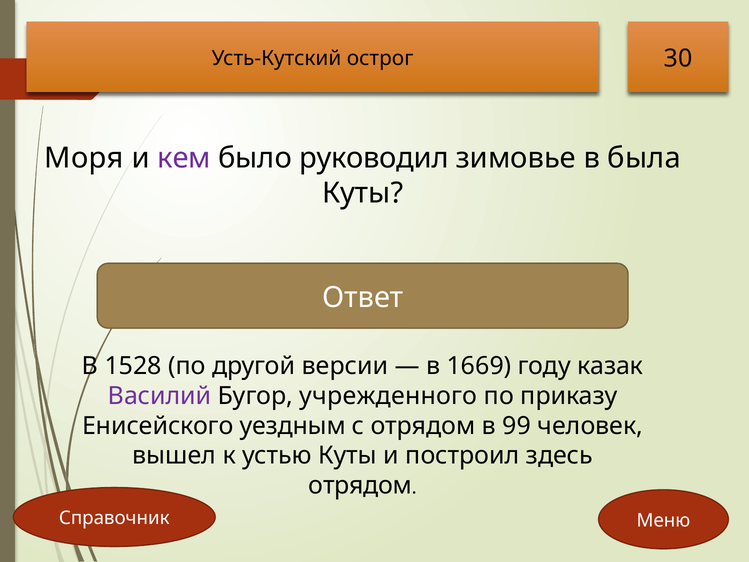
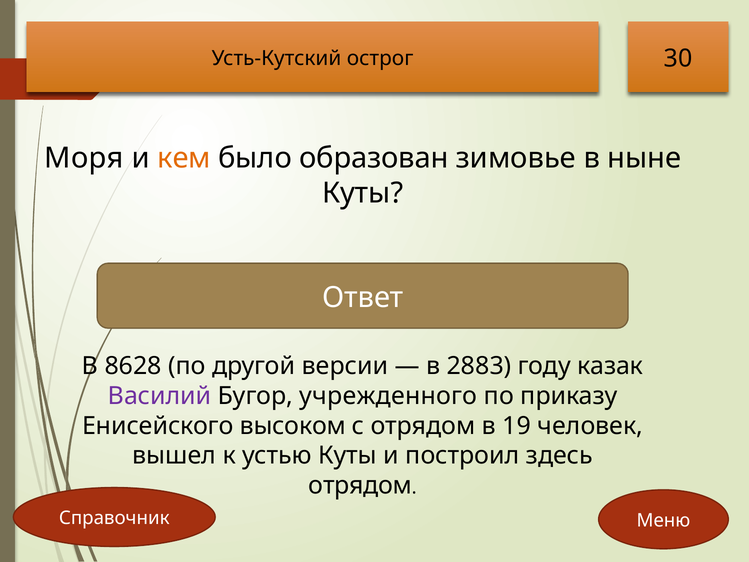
кем colour: purple -> orange
руководил: руководил -> образован
была: была -> ныне
1528: 1528 -> 8628
1669: 1669 -> 2883
уездным: уездным -> высоком
99: 99 -> 19
